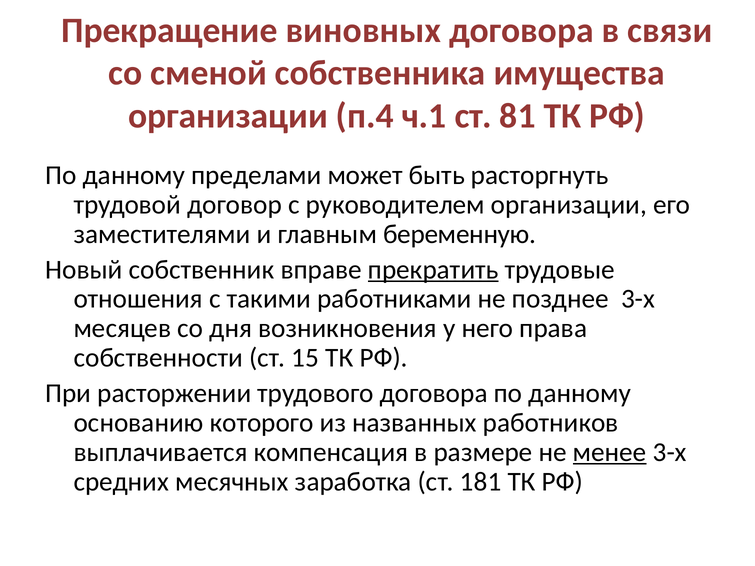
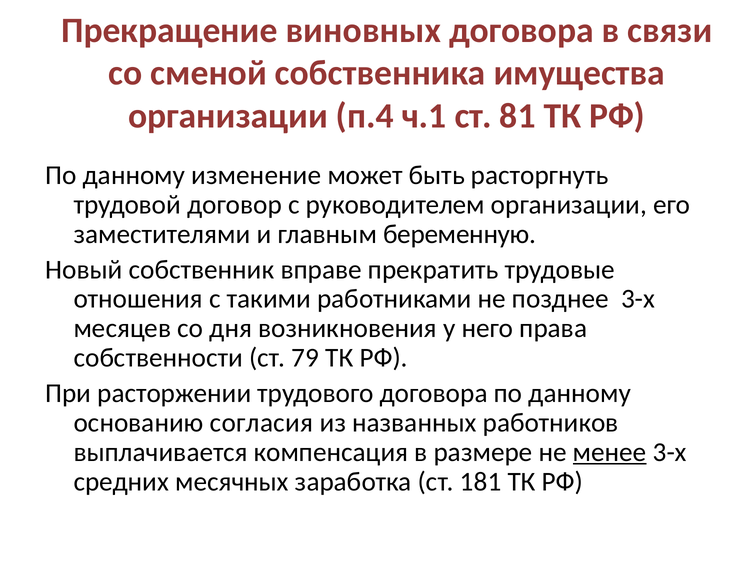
пределами: пределами -> изменение
прекратить underline: present -> none
15: 15 -> 79
которого: которого -> согласия
